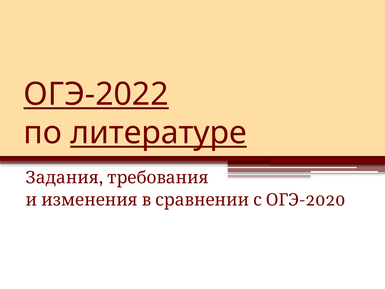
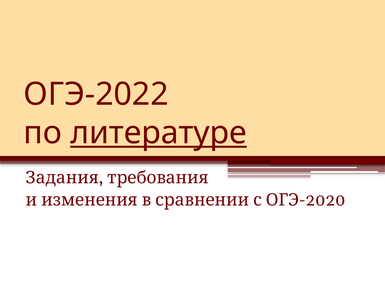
ОГЭ-2022 underline: present -> none
